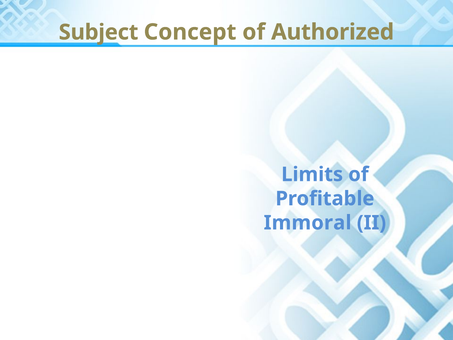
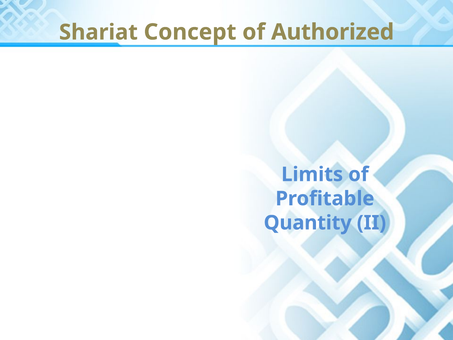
Subject: Subject -> Shariat
Immoral: Immoral -> Quantity
